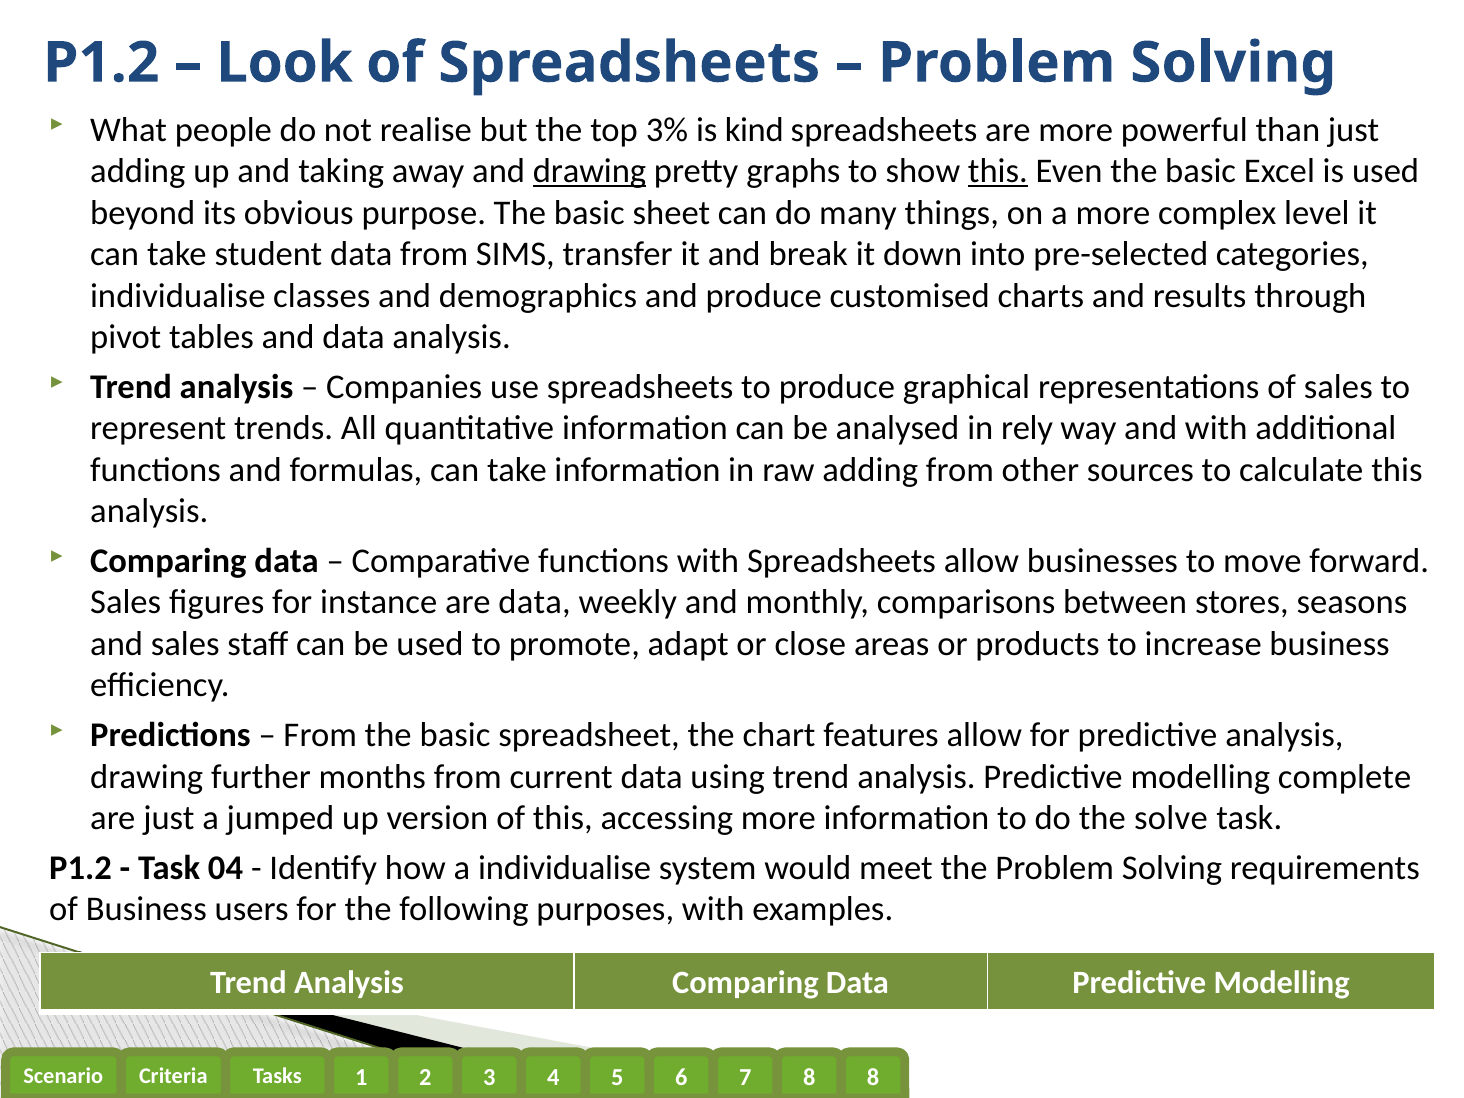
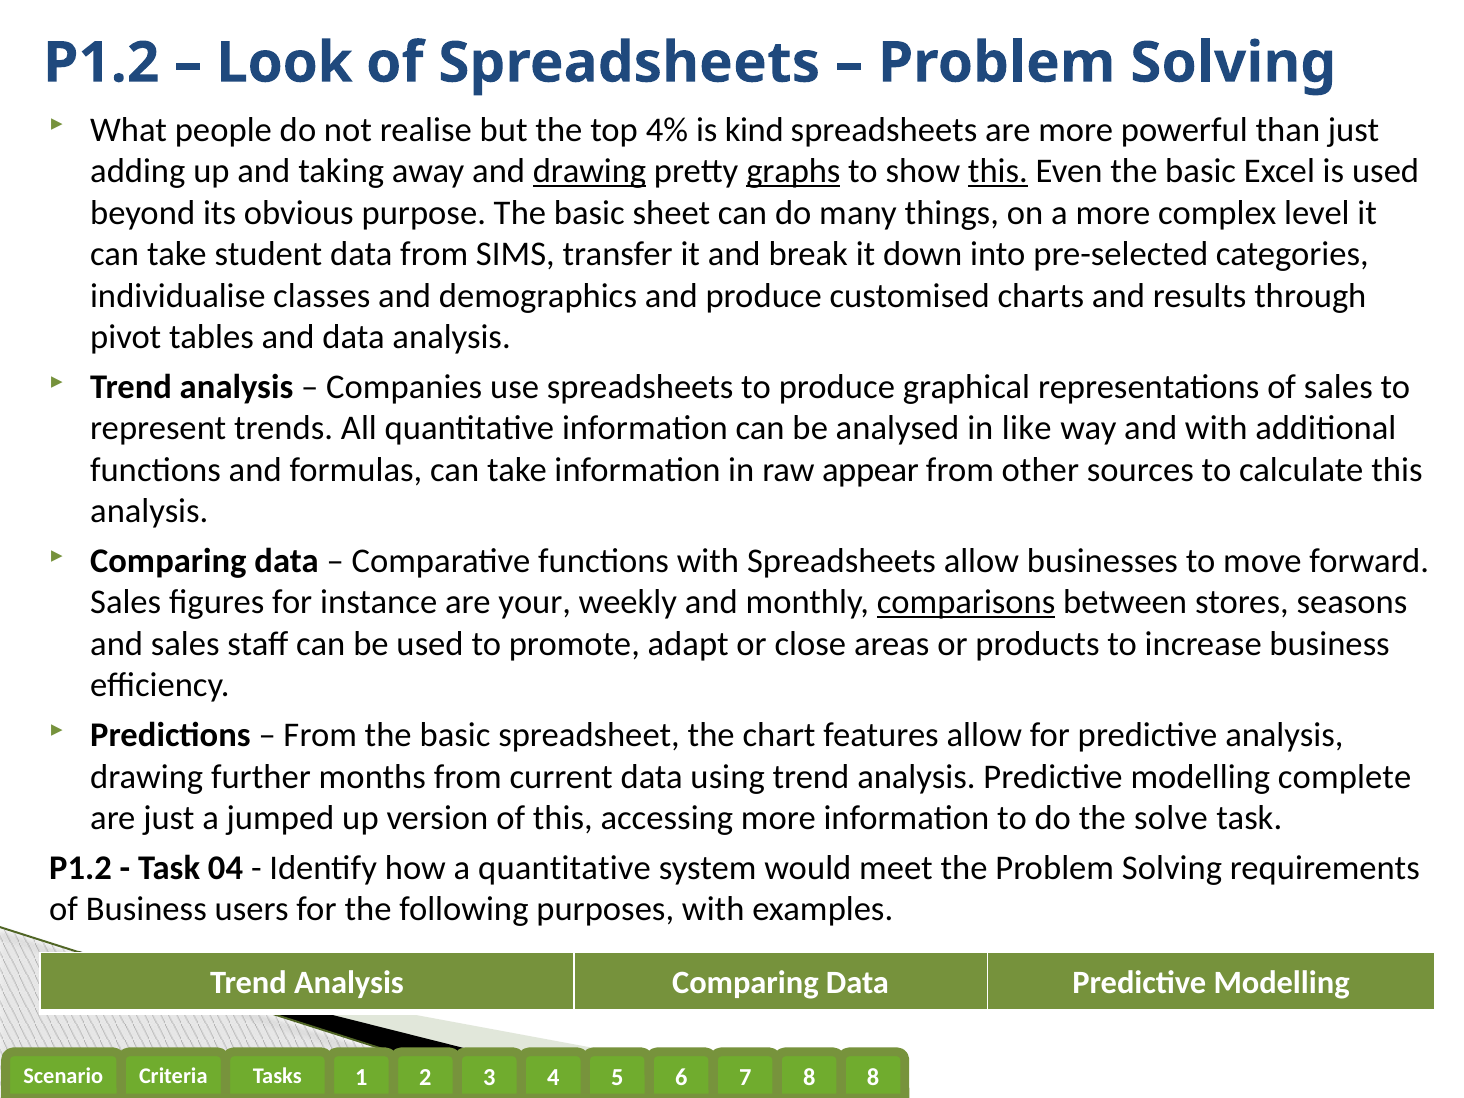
3%: 3% -> 4%
graphs underline: none -> present
rely: rely -> like
raw adding: adding -> appear
are data: data -> your
comparisons underline: none -> present
a individualise: individualise -> quantitative
